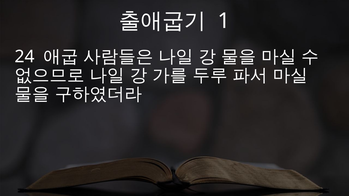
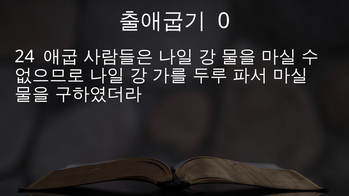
1: 1 -> 0
